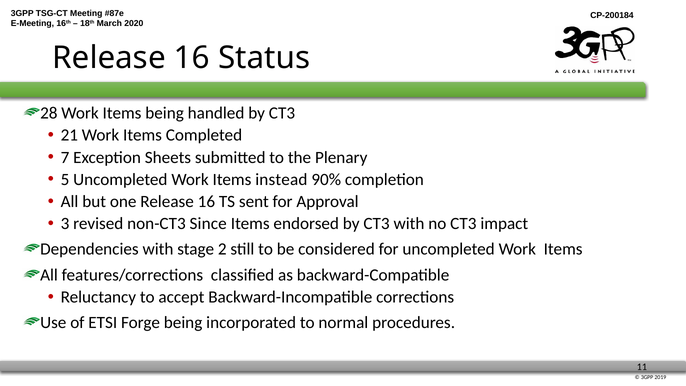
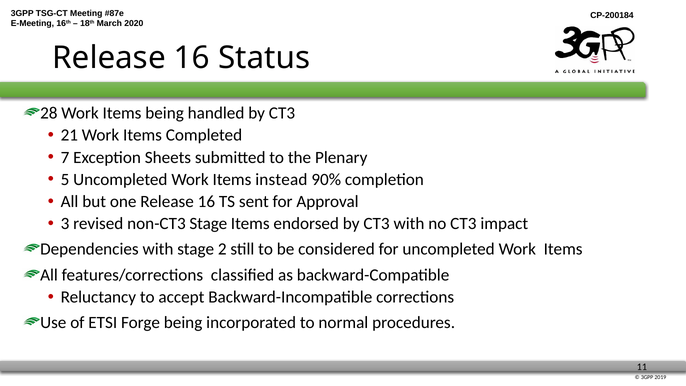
non-CT3 Since: Since -> Stage
